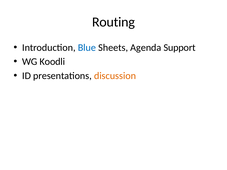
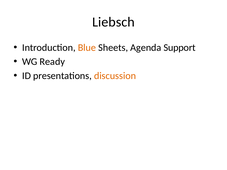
Routing: Routing -> Liebsch
Blue colour: blue -> orange
Koodli: Koodli -> Ready
